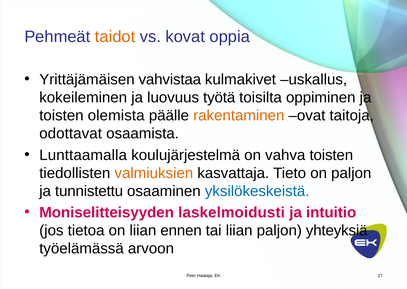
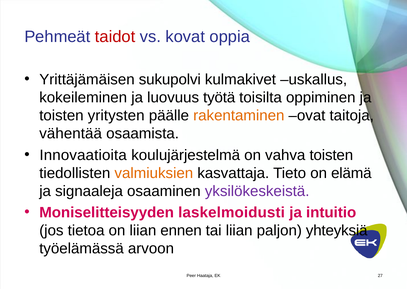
taidot colour: orange -> red
vahvistaa: vahvistaa -> sukupolvi
olemista: olemista -> yritysten
odottavat: odottavat -> vähentää
Lunttaamalla: Lunttaamalla -> Innovaatioita
on paljon: paljon -> elämä
tunnistettu: tunnistettu -> signaaleja
yksilökeskeistä colour: blue -> purple
